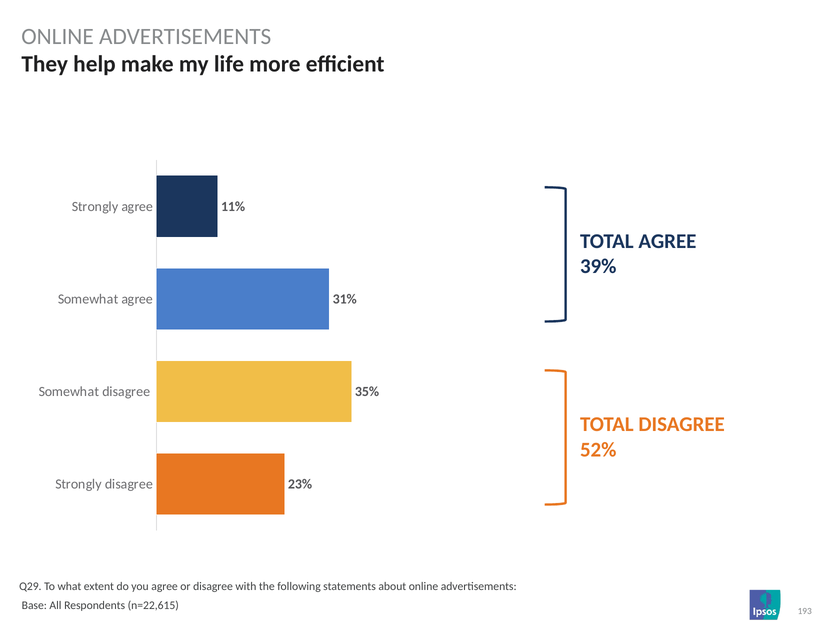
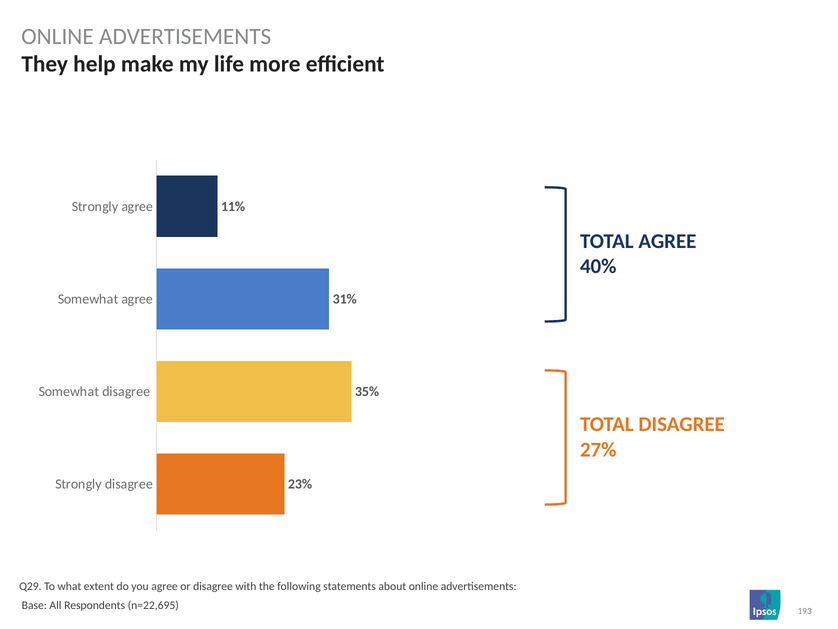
39%: 39% -> 40%
52%: 52% -> 27%
n=22,615: n=22,615 -> n=22,695
